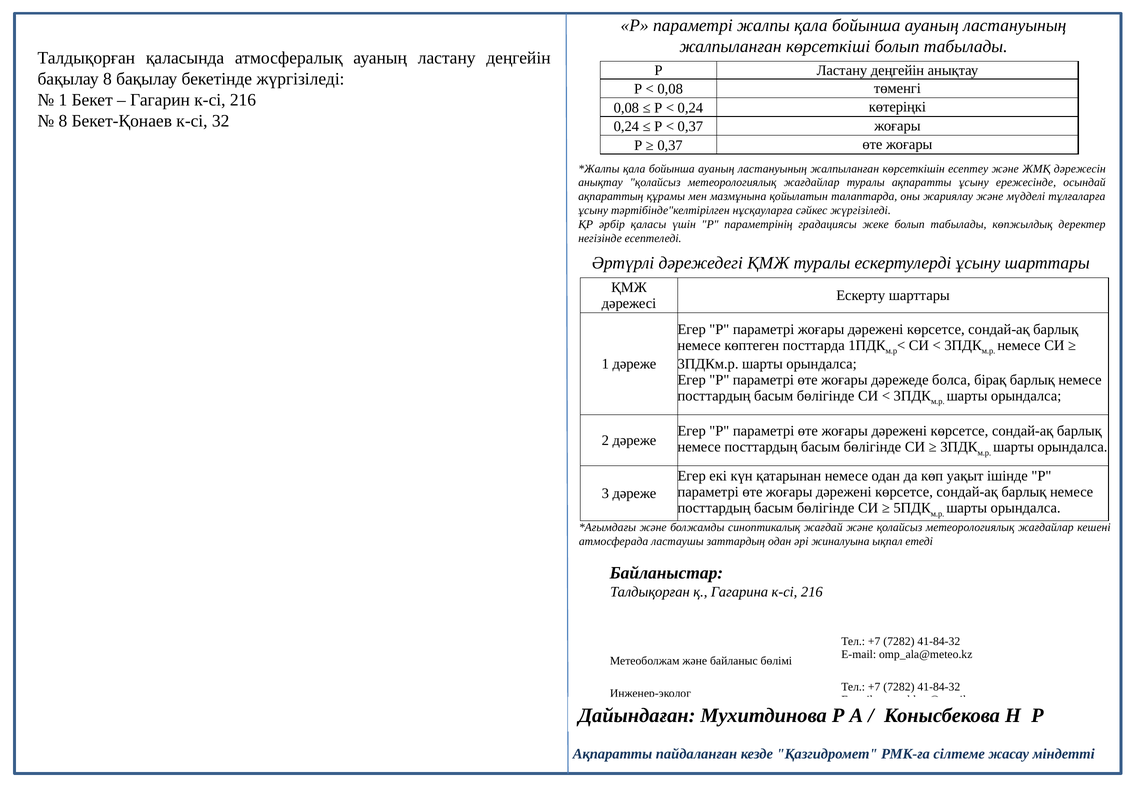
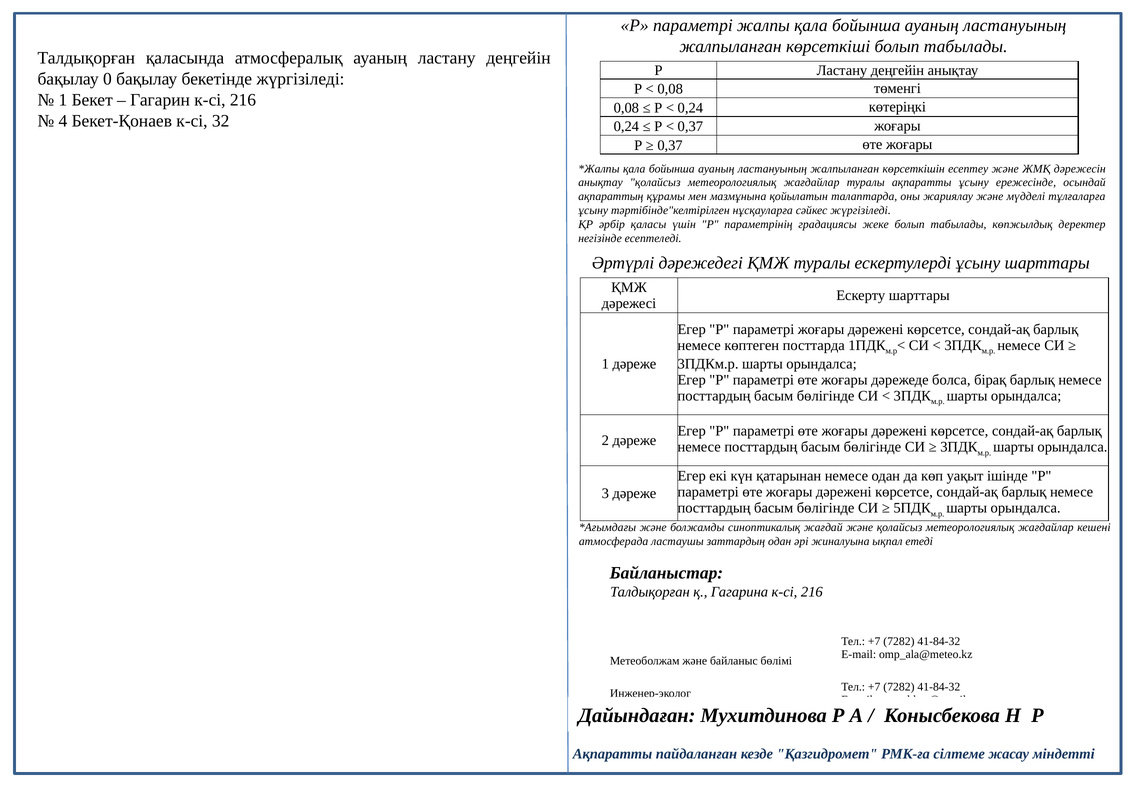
бақылау 8: 8 -> 0
8 at (63, 121): 8 -> 4
